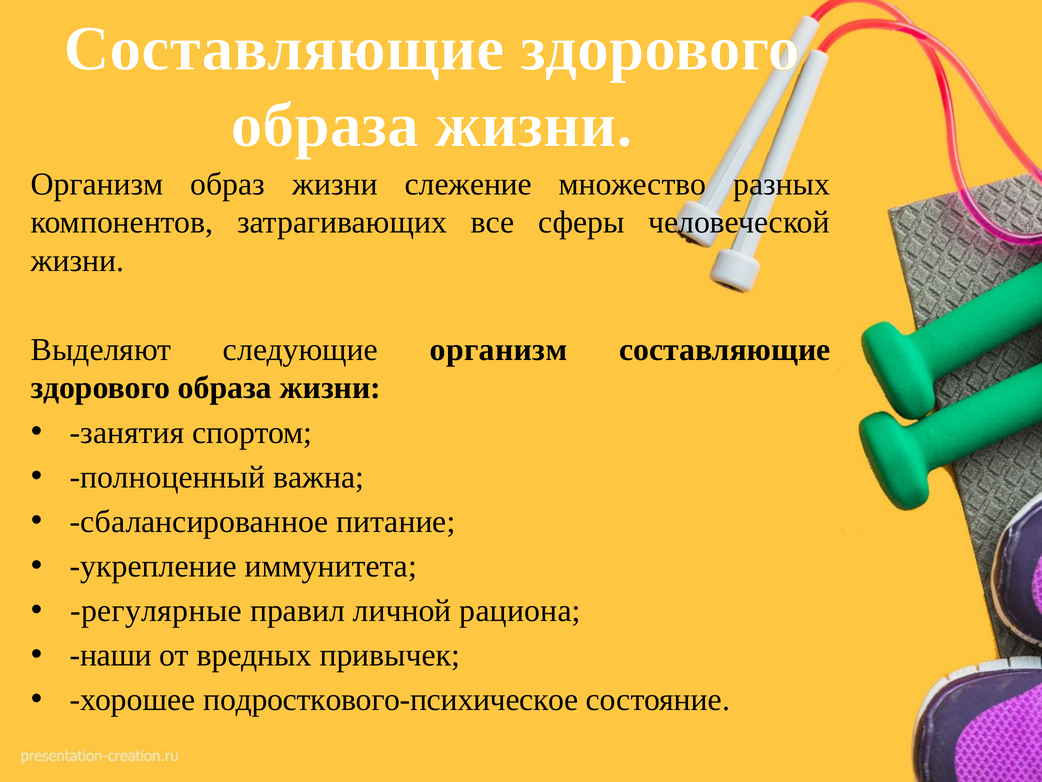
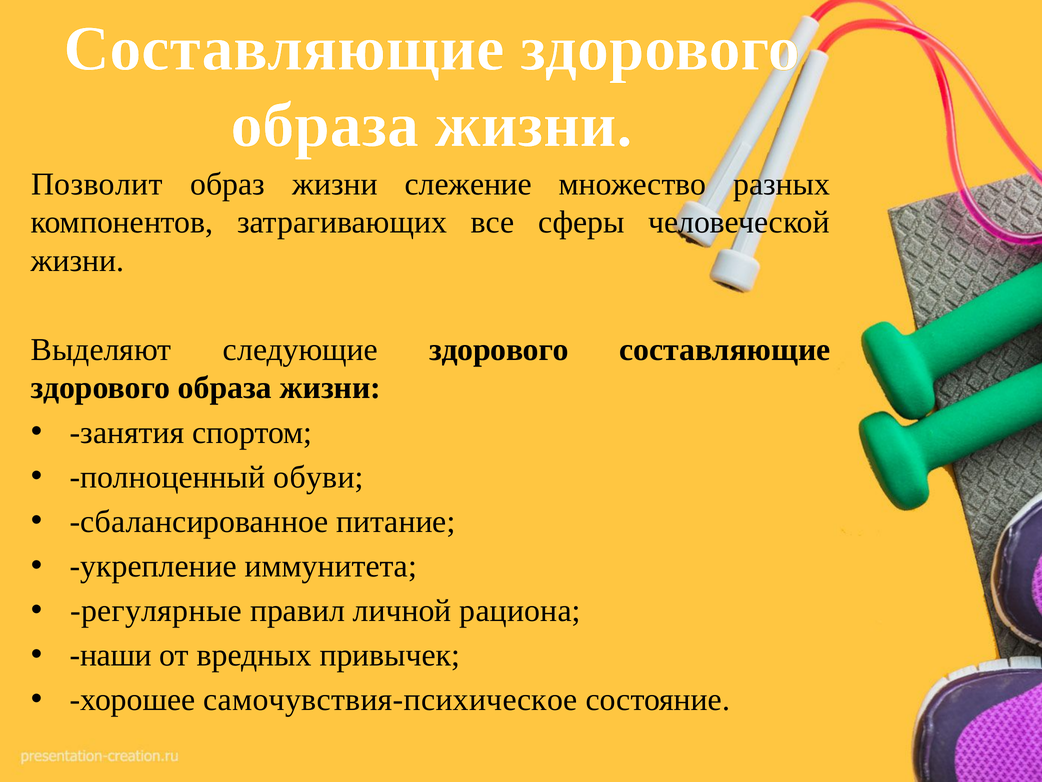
Организм at (97, 184): Организм -> Позволит
следующие организм: организм -> здорового
важна: важна -> обуви
подросткового-психическое: подросткового-психическое -> самочувствия-психическое
